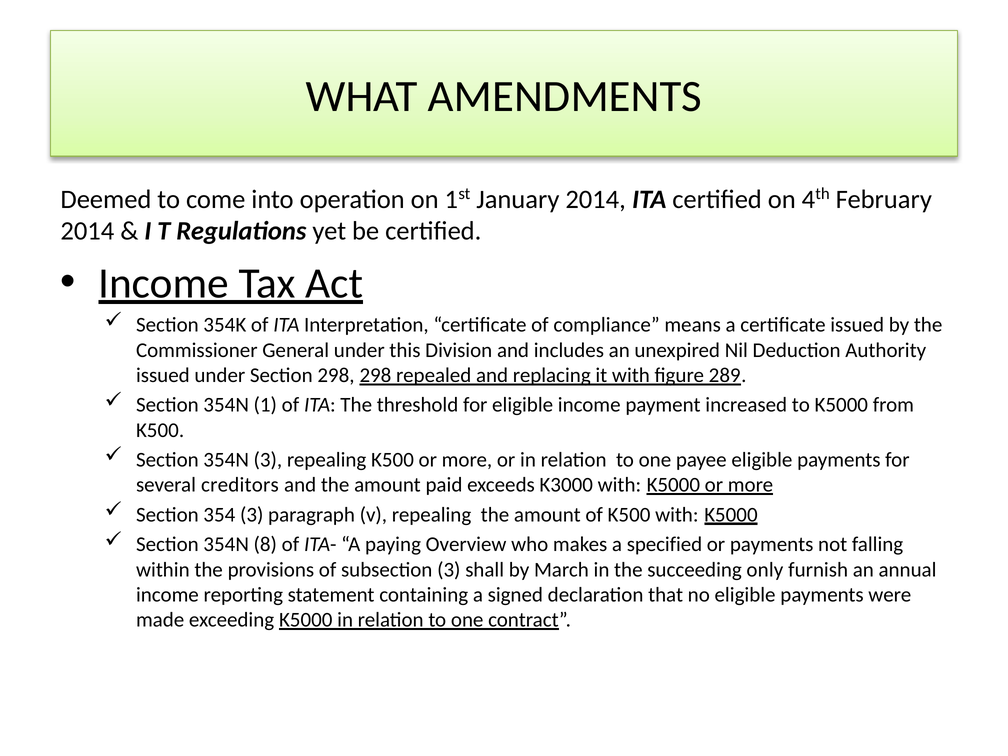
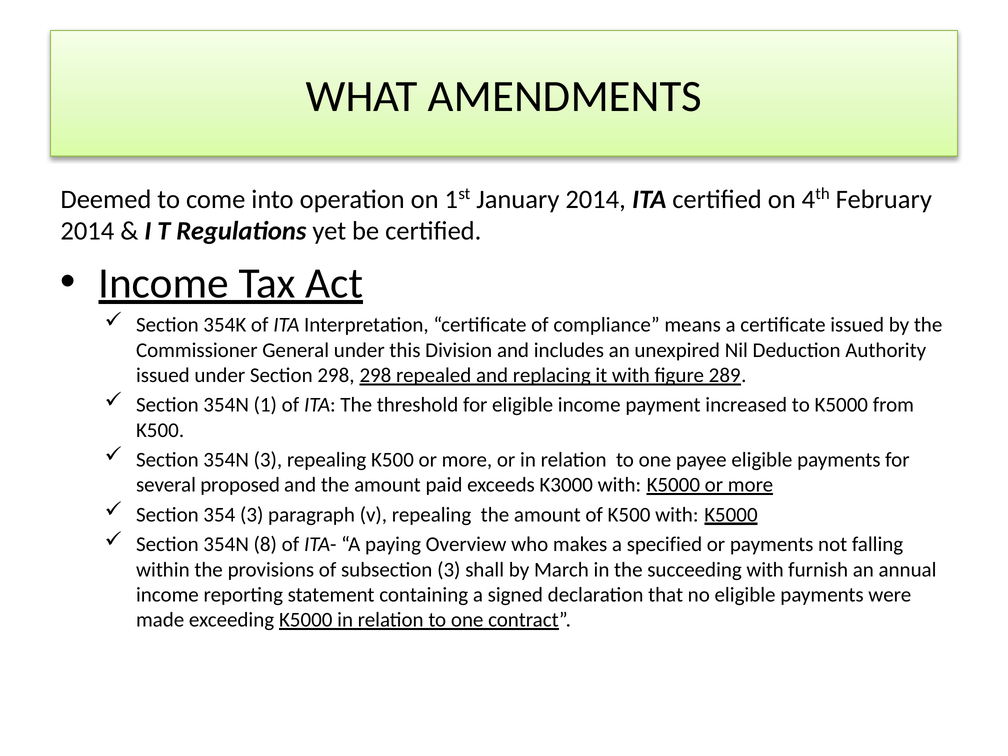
creditors: creditors -> proposed
succeeding only: only -> with
